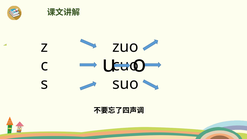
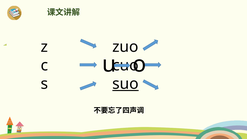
suo underline: none -> present
